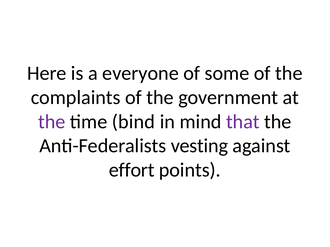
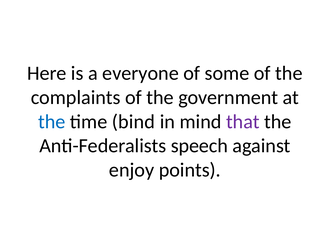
the at (52, 122) colour: purple -> blue
vesting: vesting -> speech
effort: effort -> enjoy
